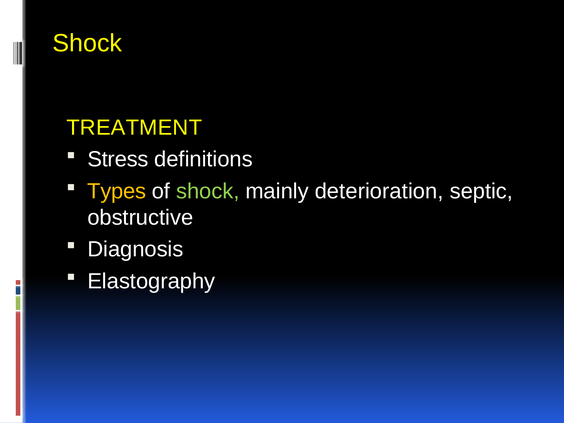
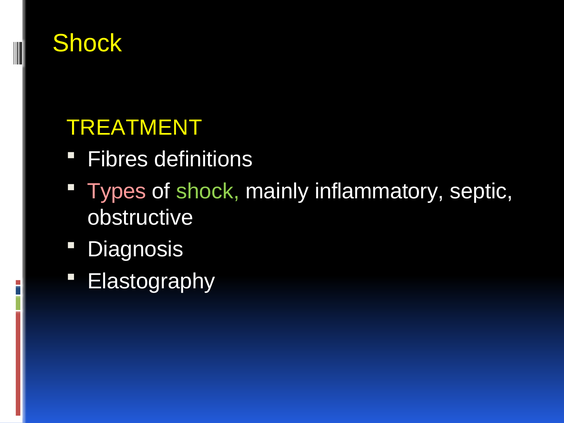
Stress: Stress -> Fibres
Types colour: yellow -> pink
deterioration: deterioration -> inflammatory
